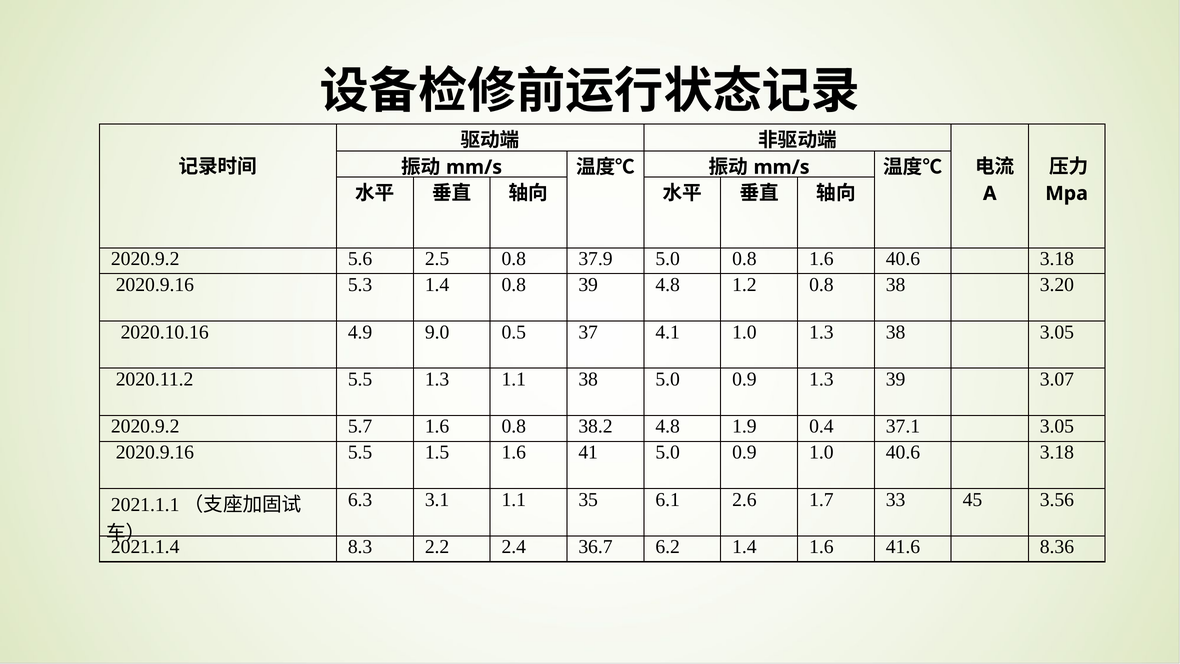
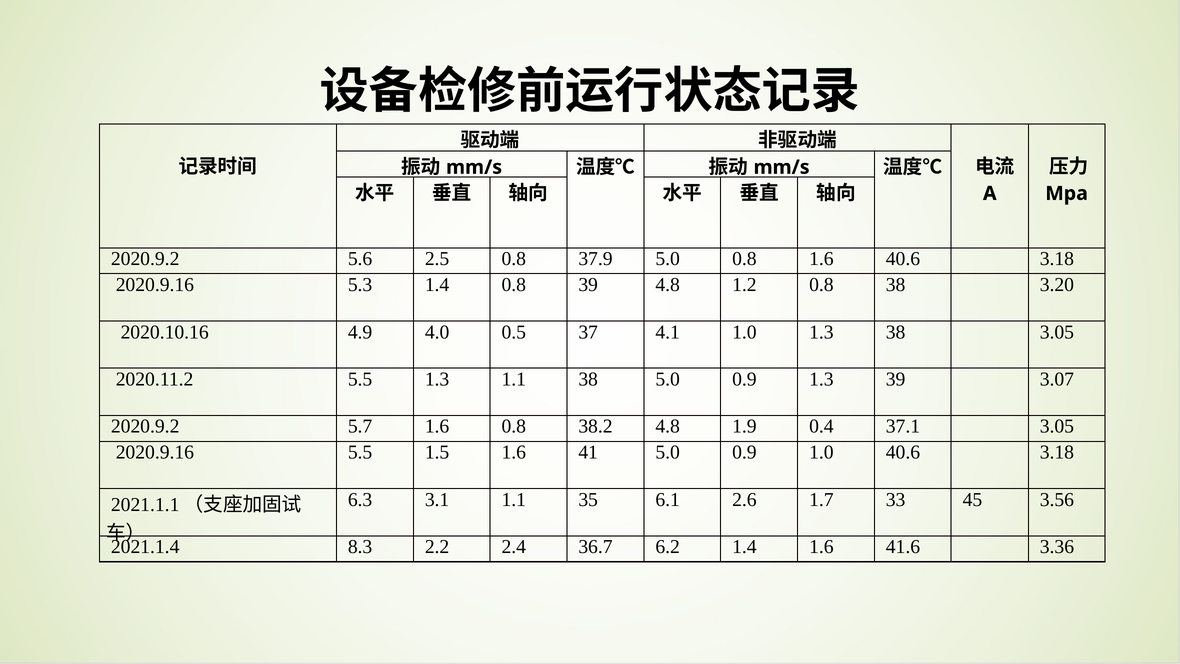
9.0: 9.0 -> 4.0
8.36: 8.36 -> 3.36
